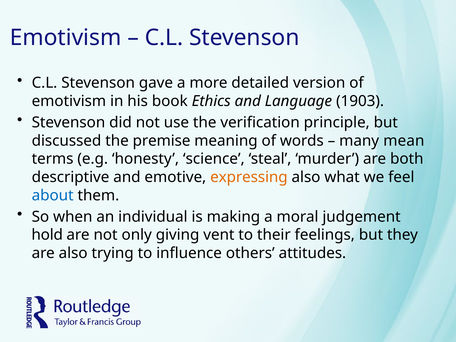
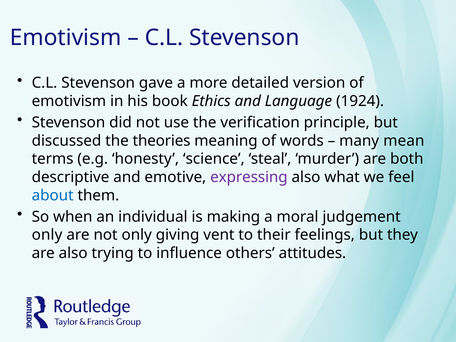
1903: 1903 -> 1924
premise: premise -> theories
expressing colour: orange -> purple
hold at (47, 235): hold -> only
